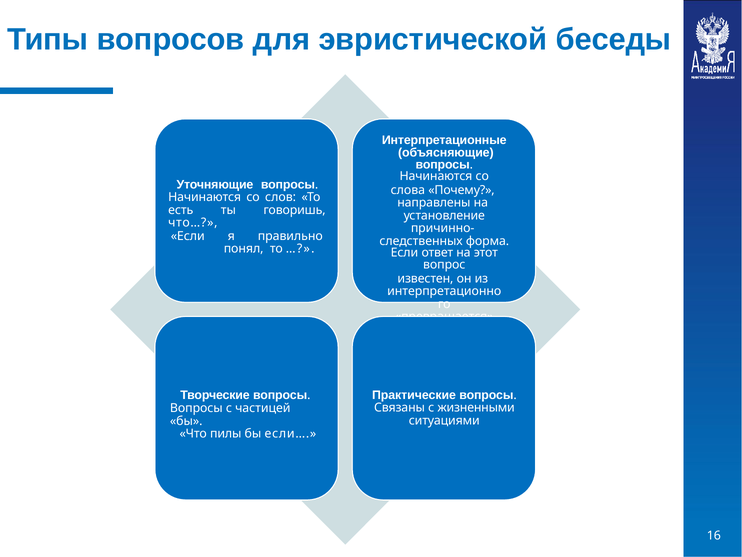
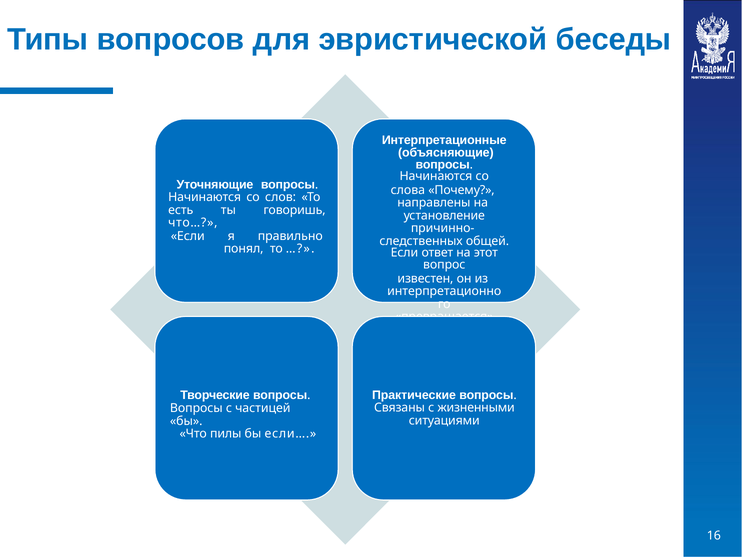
форма: форма -> общей
